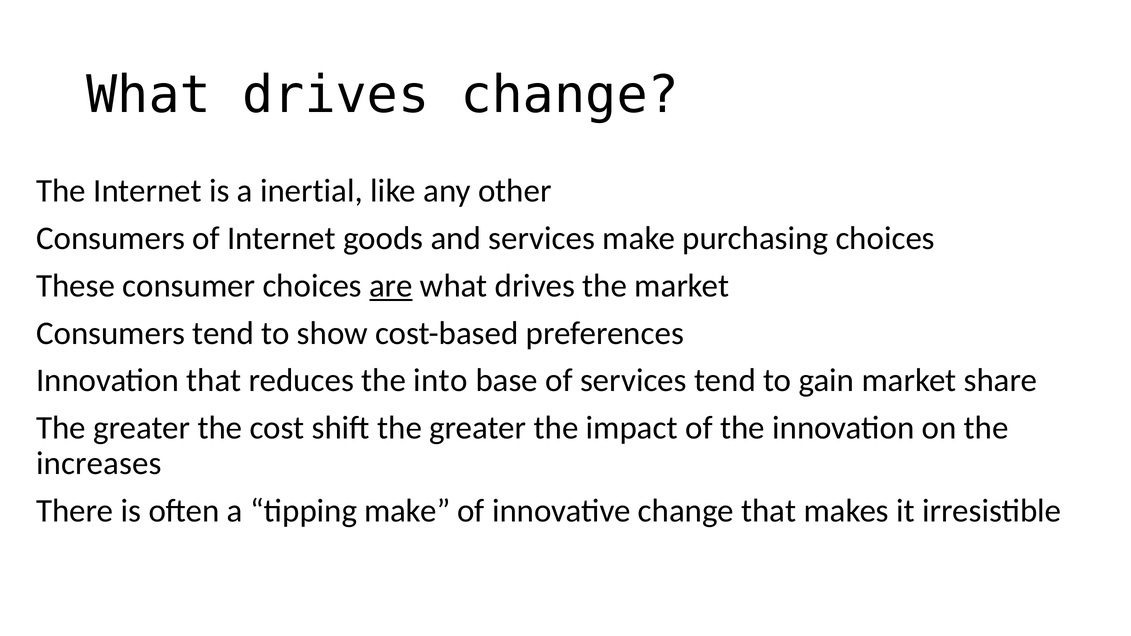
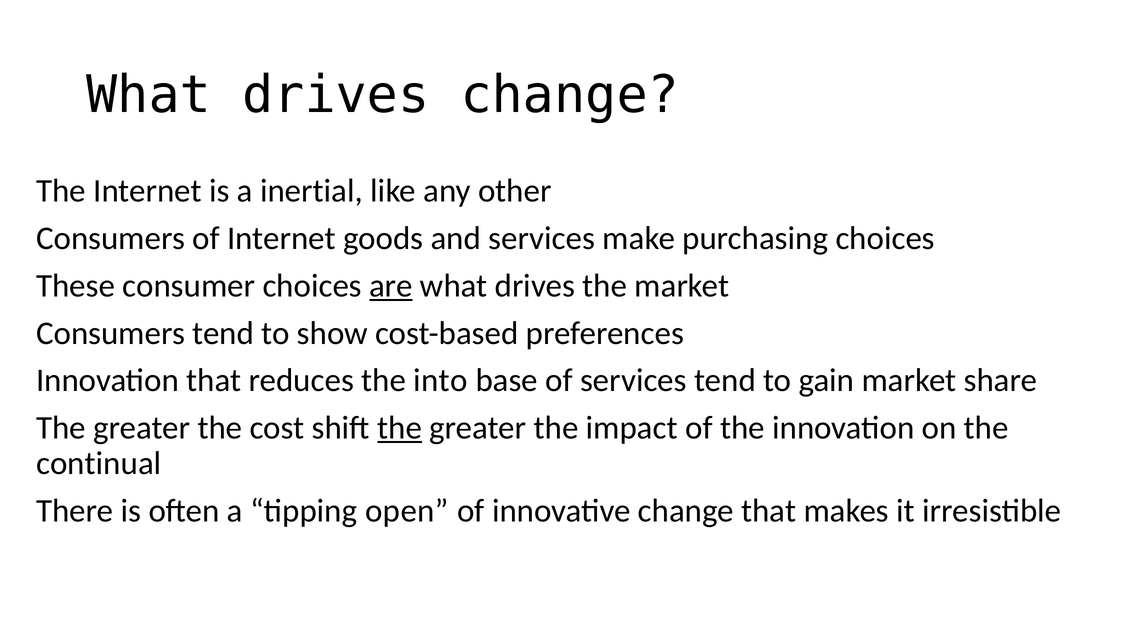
the at (400, 428) underline: none -> present
increases: increases -> continual
tipping make: make -> open
